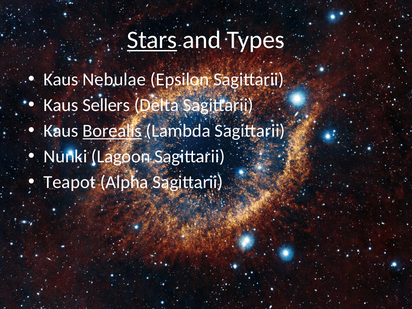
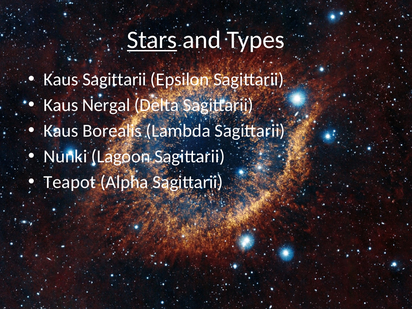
Kaus Nebulae: Nebulae -> Sagittarii
Sellers: Sellers -> Nergal
Borealis underline: present -> none
